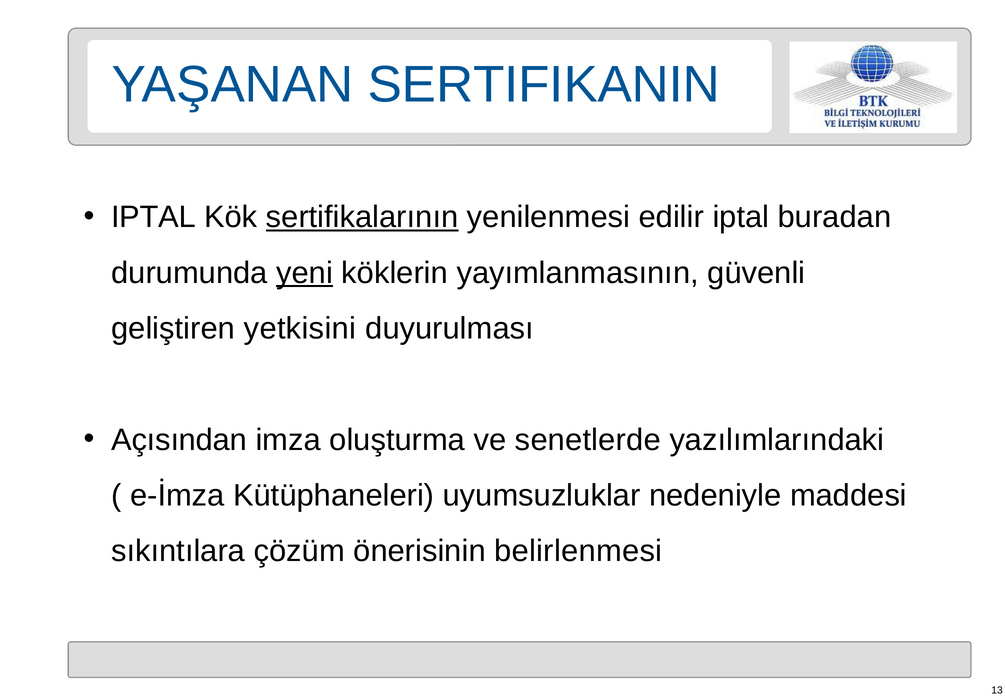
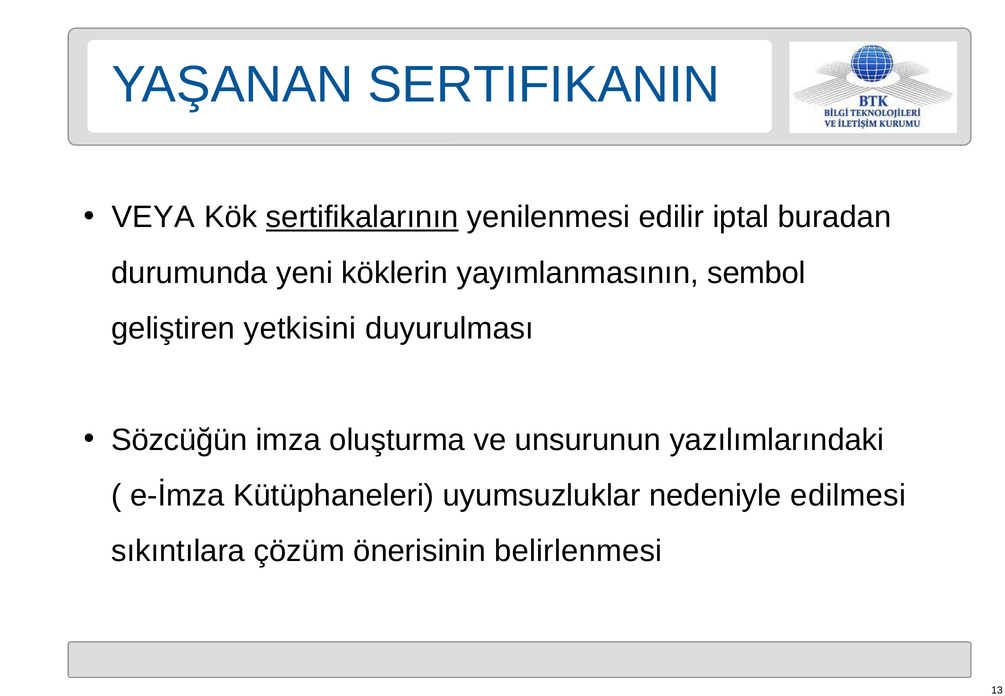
IPTAL at (154, 217): IPTAL -> VEYA
yeni underline: present -> none
güvenli: güvenli -> sembol
Açısından: Açısından -> Sözcüğün
senetlerde: senetlerde -> unsurunun
maddesi: maddesi -> edilmesi
